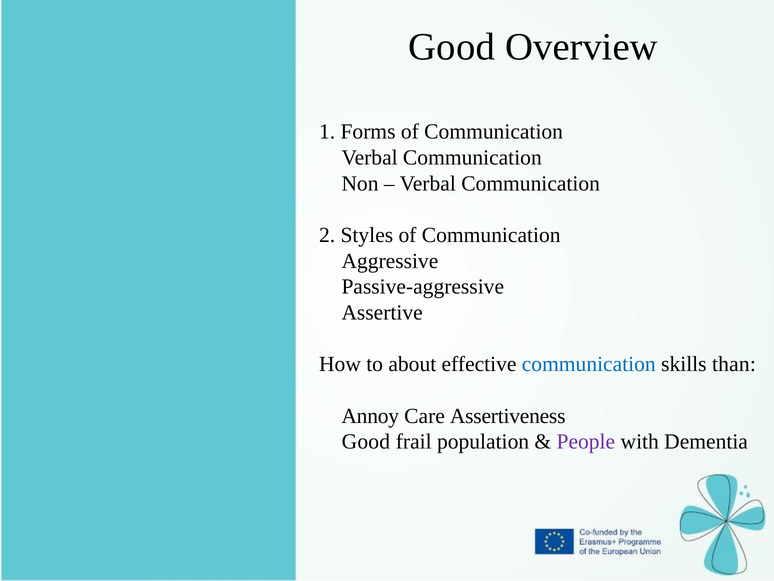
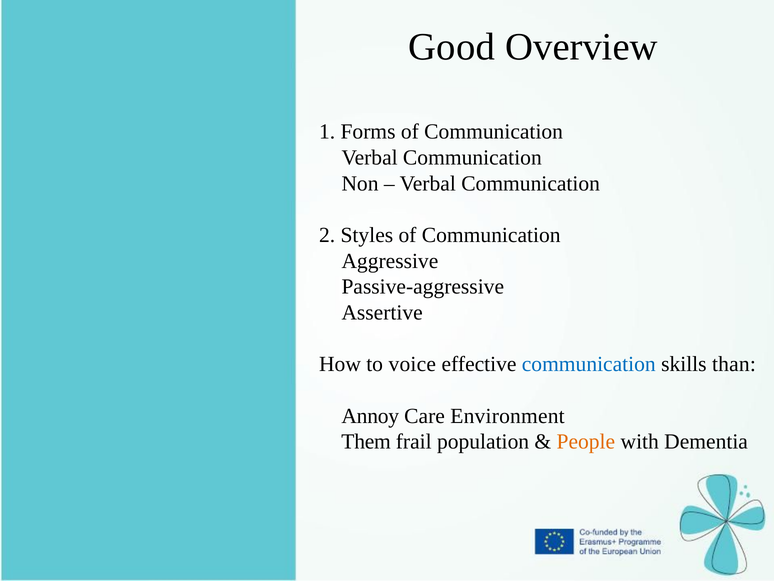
about: about -> voice
Assertiveness: Assertiveness -> Environment
Good at (366, 441): Good -> Them
People colour: purple -> orange
